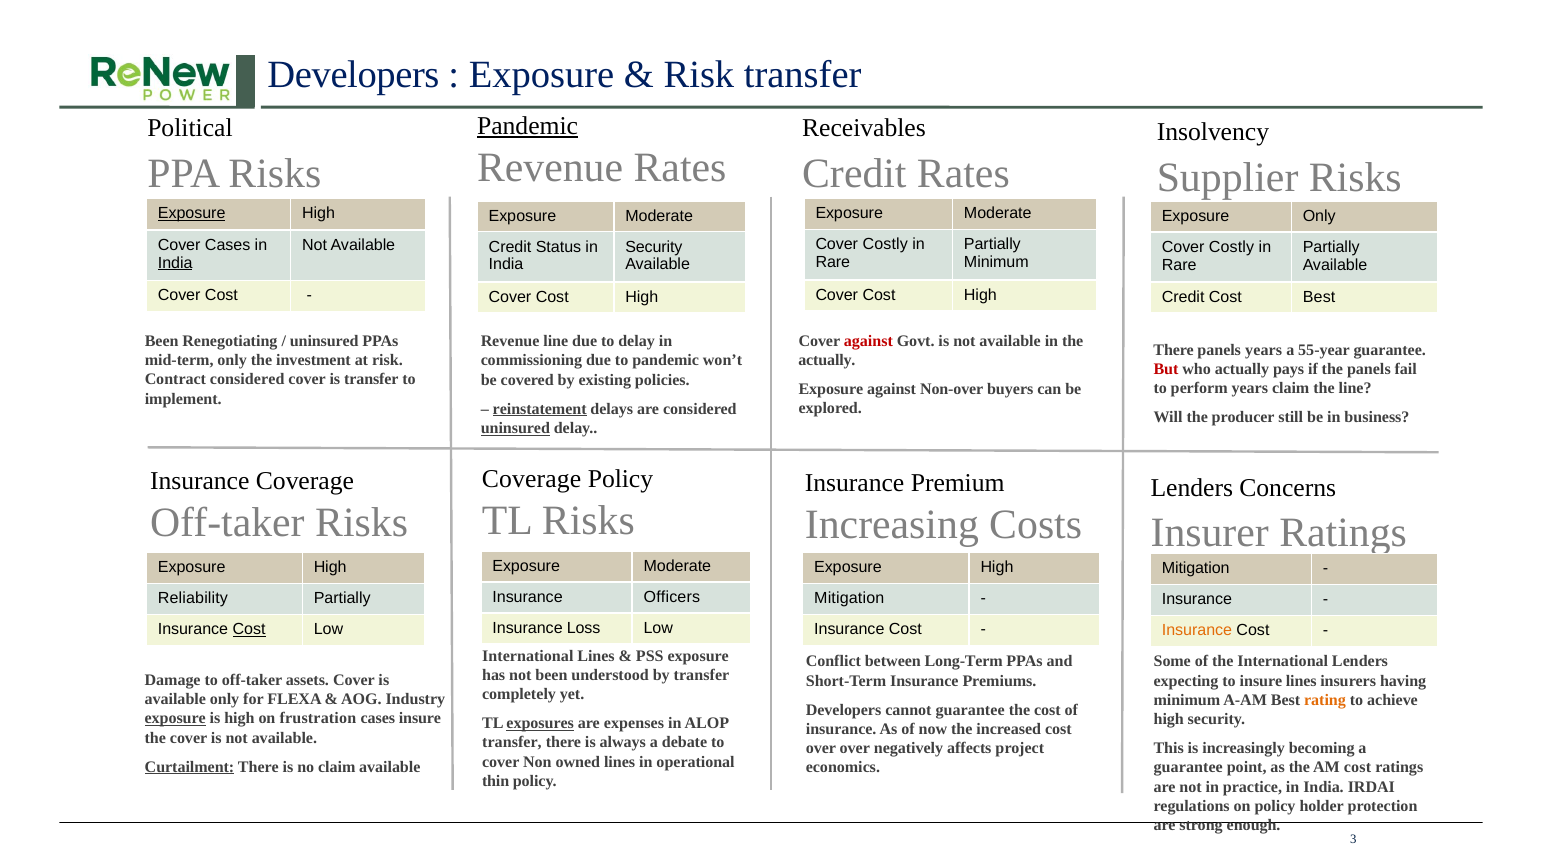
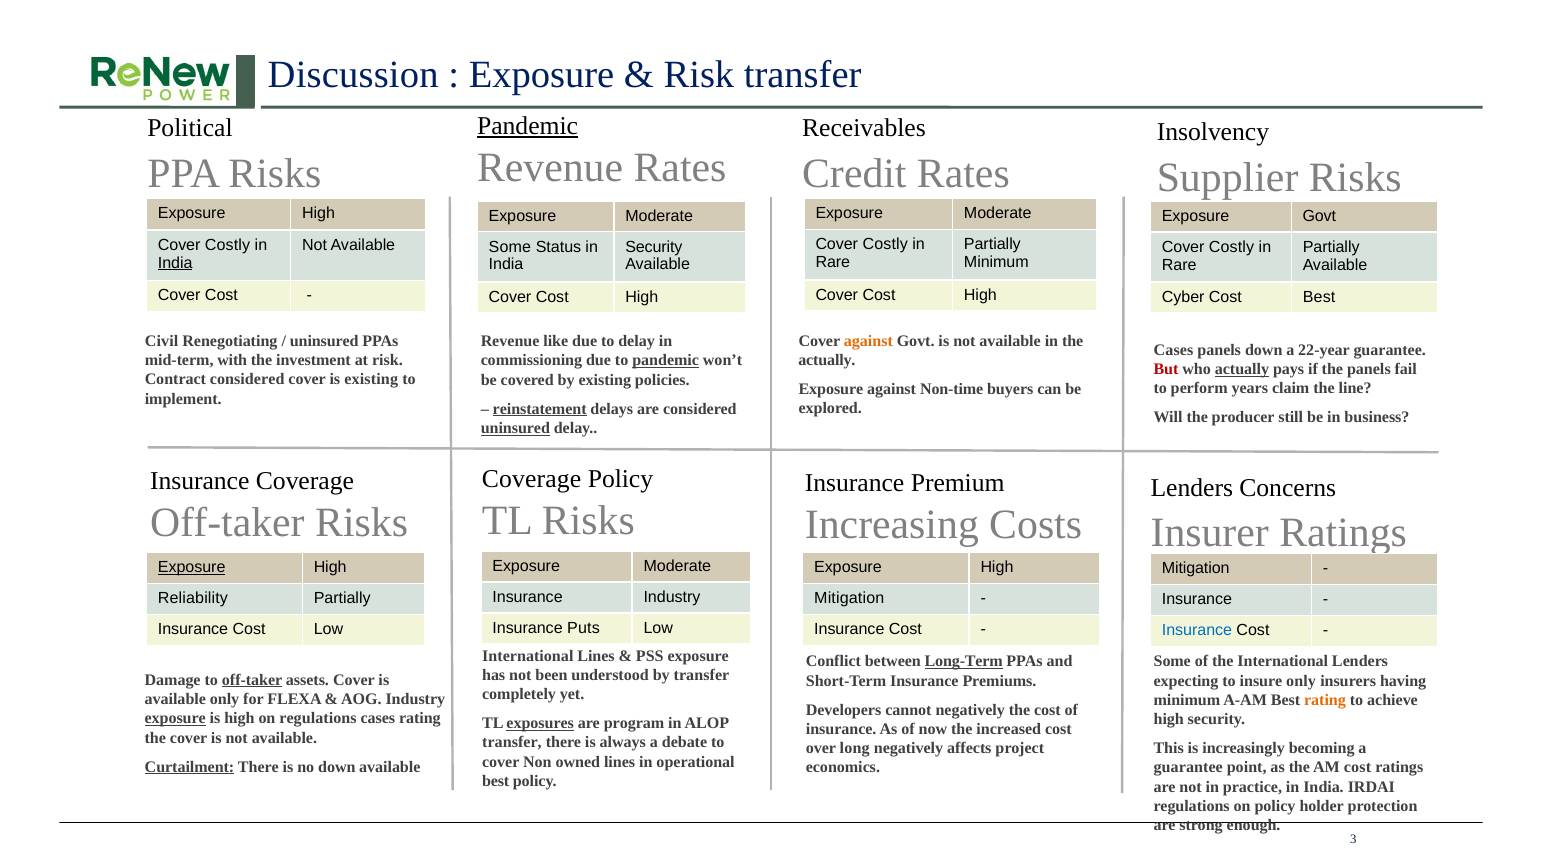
Developers at (353, 75): Developers -> Discussion
Exposure at (192, 214) underline: present -> none
Exposure Only: Only -> Govt
Cases at (228, 245): Cases -> Costly
Credit at (510, 247): Credit -> Some
Credit at (1183, 297): Credit -> Cyber
against at (868, 341) colour: red -> orange
Been at (162, 341): Been -> Civil
Revenue line: line -> like
There at (1174, 350): There -> Cases
panels years: years -> down
55-year: 55-year -> 22-year
mid-term only: only -> with
pandemic at (666, 361) underline: none -> present
actually at (1242, 369) underline: none -> present
is transfer: transfer -> existing
Non-over: Non-over -> Non-time
Exposure at (192, 568) underline: none -> present
Insurance Officers: Officers -> Industry
Loss: Loss -> Puts
Cost at (249, 630) underline: present -> none
Insurance at (1197, 631) colour: orange -> blue
Long-Term underline: none -> present
off-taker at (252, 680) underline: none -> present
insure lines: lines -> only
cannot guarantee: guarantee -> negatively
on frustration: frustration -> regulations
cases insure: insure -> rating
expenses: expenses -> program
over over: over -> long
no claim: claim -> down
thin at (496, 782): thin -> best
